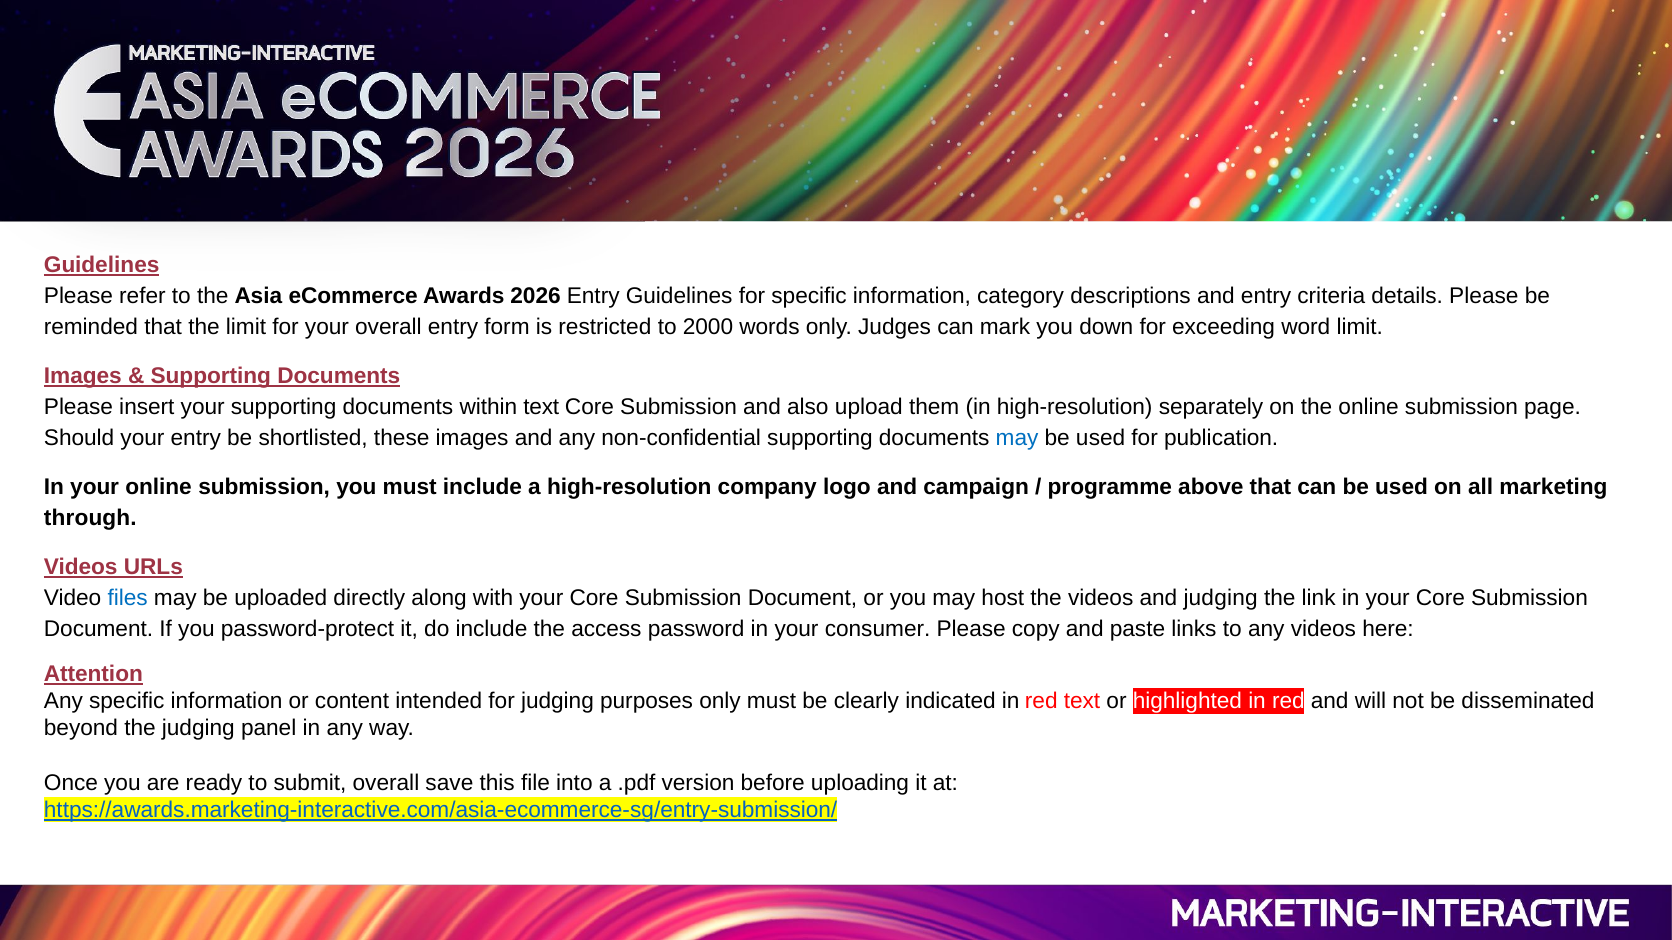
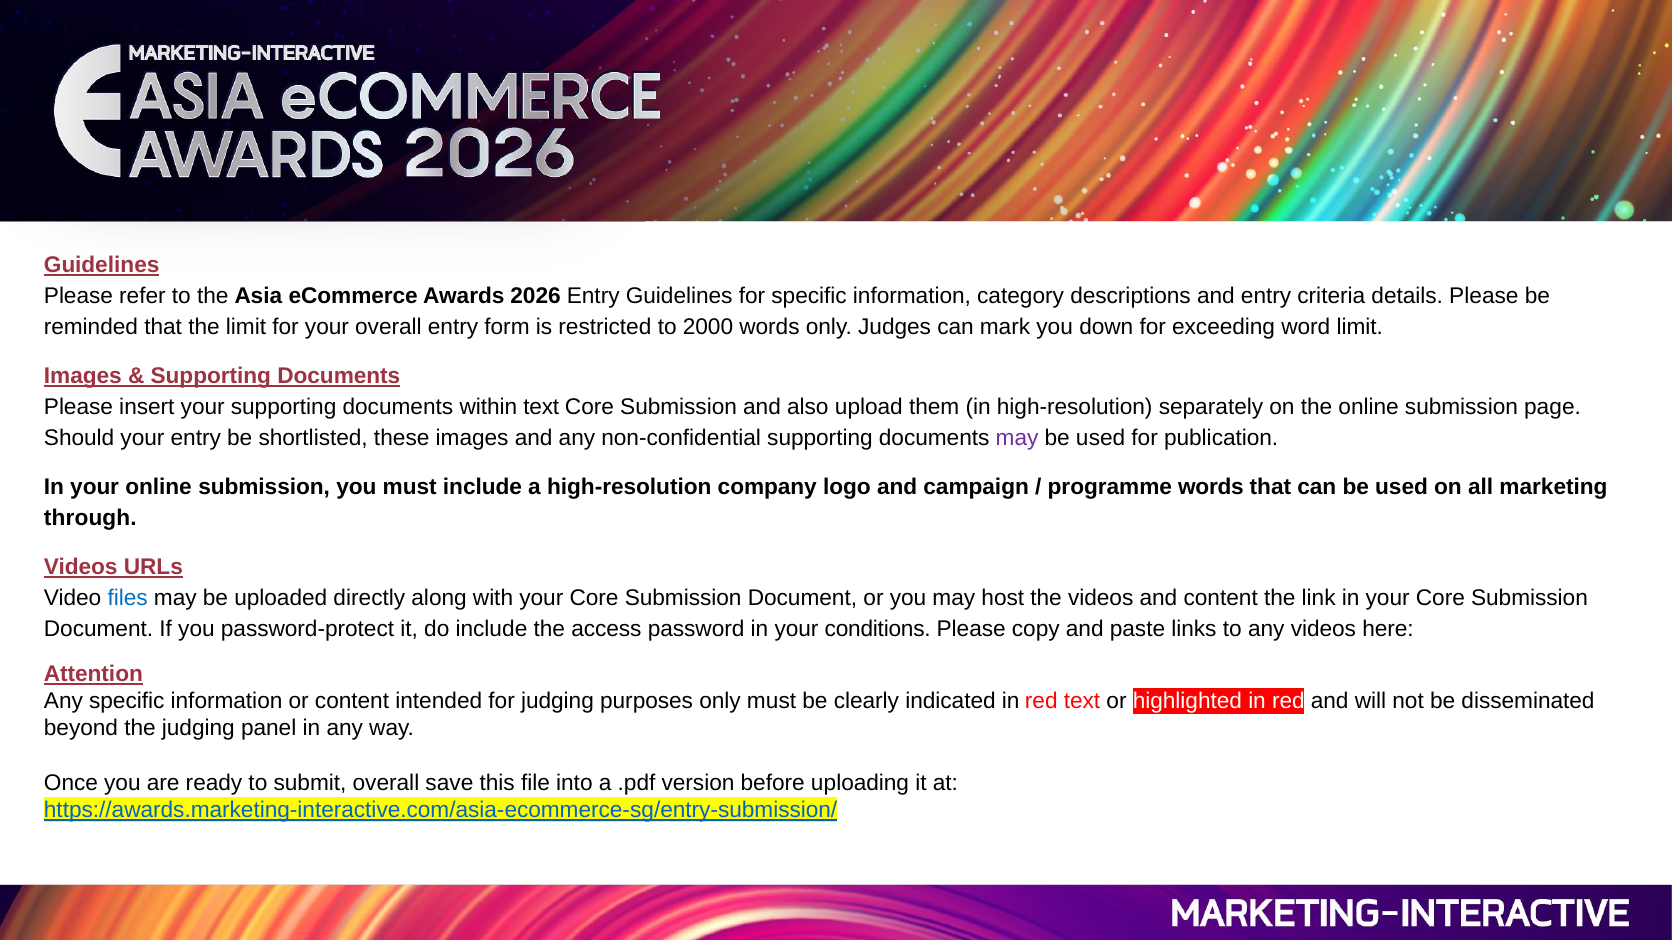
may at (1017, 439) colour: blue -> purple
programme above: above -> words
and judging: judging -> content
consumer: consumer -> conditions
